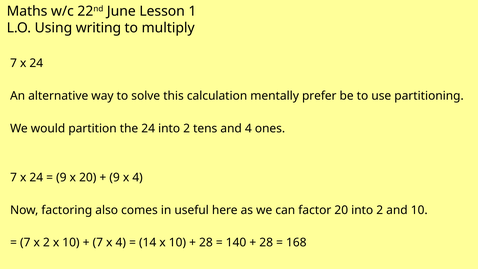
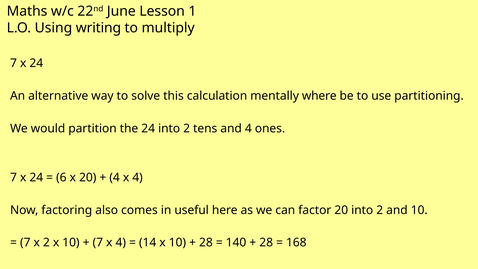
prefer: prefer -> where
9 at (61, 177): 9 -> 6
9 at (115, 177): 9 -> 4
